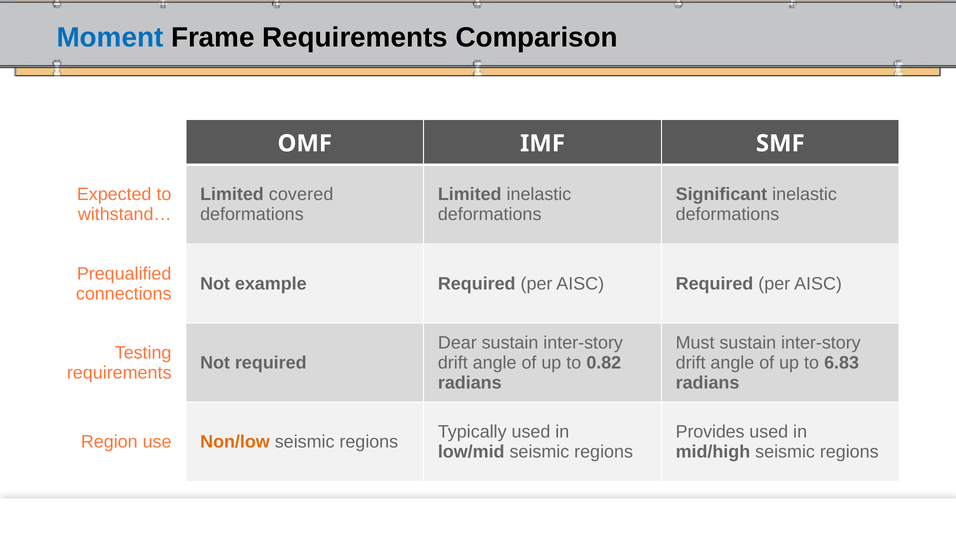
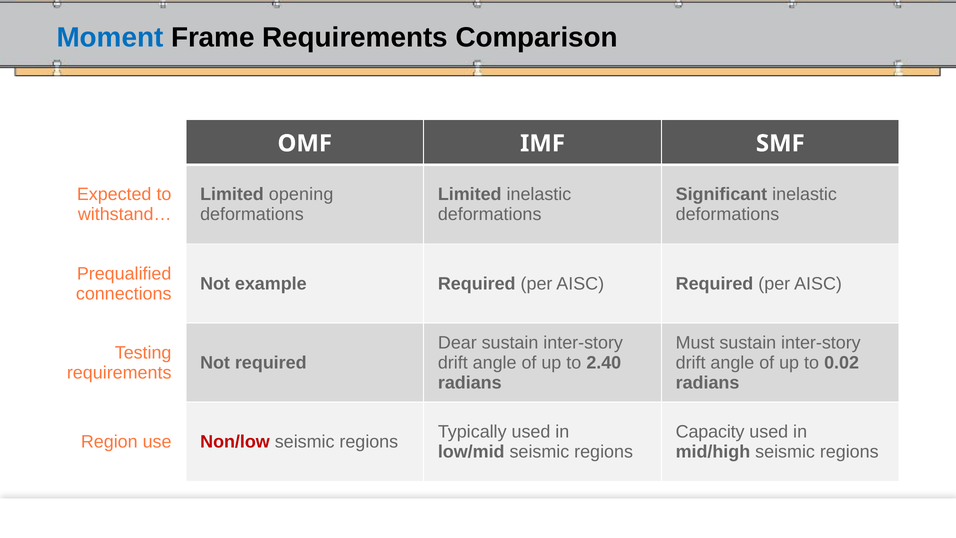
covered: covered -> opening
0.82: 0.82 -> 2.40
6.83: 6.83 -> 0.02
Provides: Provides -> Capacity
Non/low colour: orange -> red
